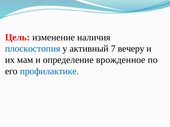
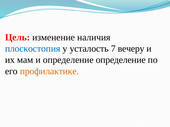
активный: активный -> усталость
определение врожденное: врожденное -> определение
профилактике colour: blue -> orange
